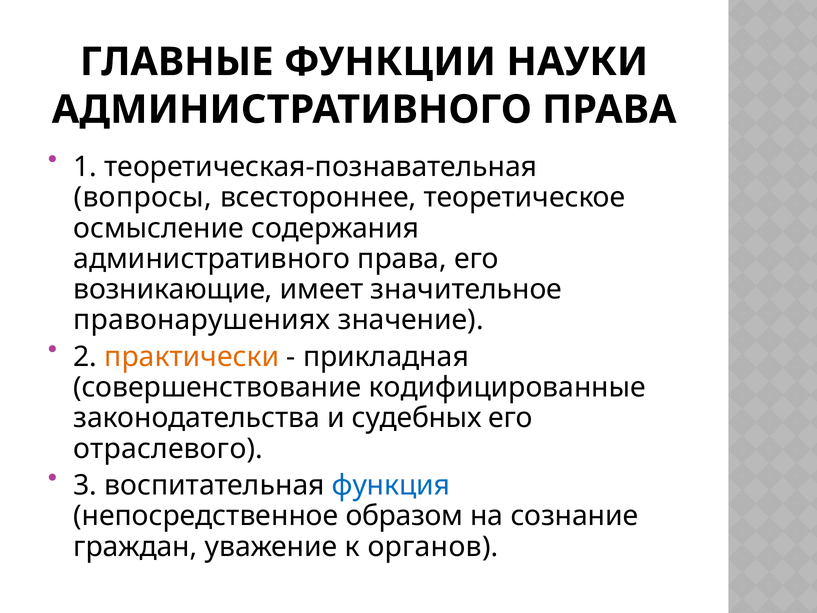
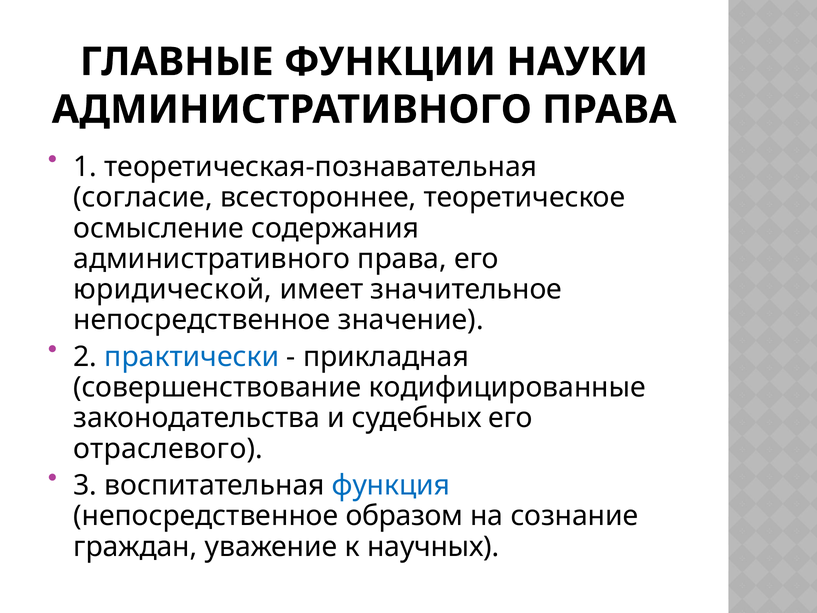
вопросы: вопросы -> согласие
возникающие: возникающие -> юридической
правонарушениях at (202, 320): правонарушениях -> непосредственное
практически colour: orange -> blue
органов: органов -> научных
